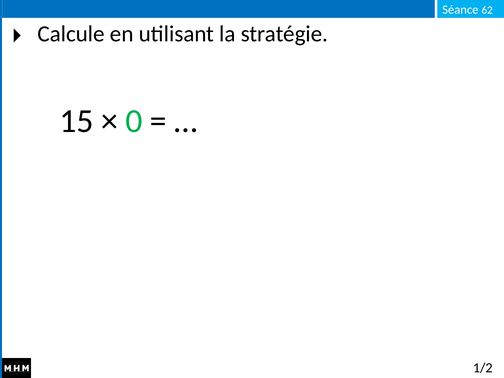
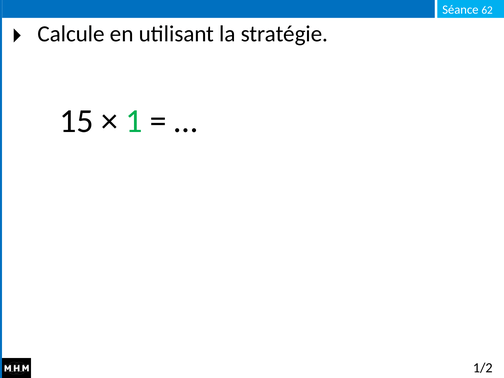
0: 0 -> 1
